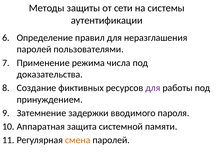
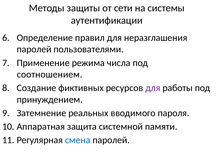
доказательства: доказательства -> соотношением
задержки: задержки -> реальных
смена colour: orange -> blue
